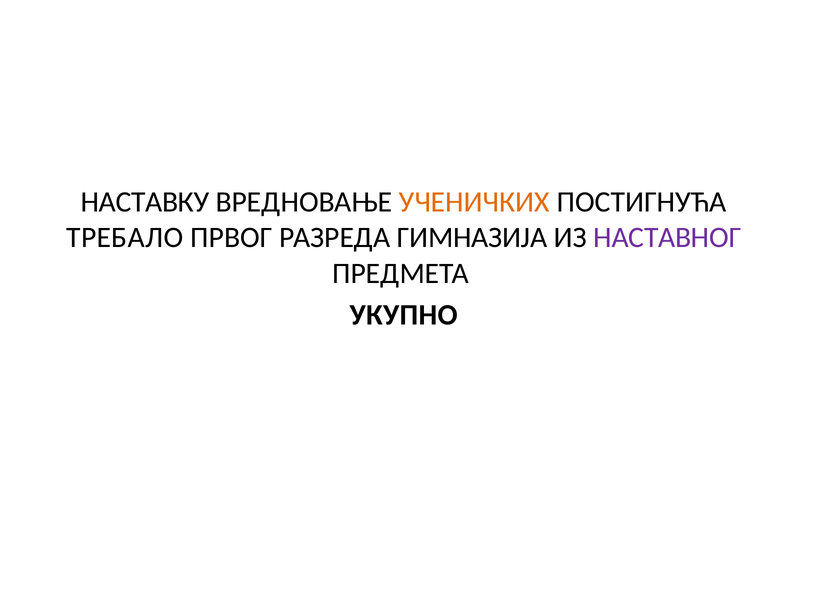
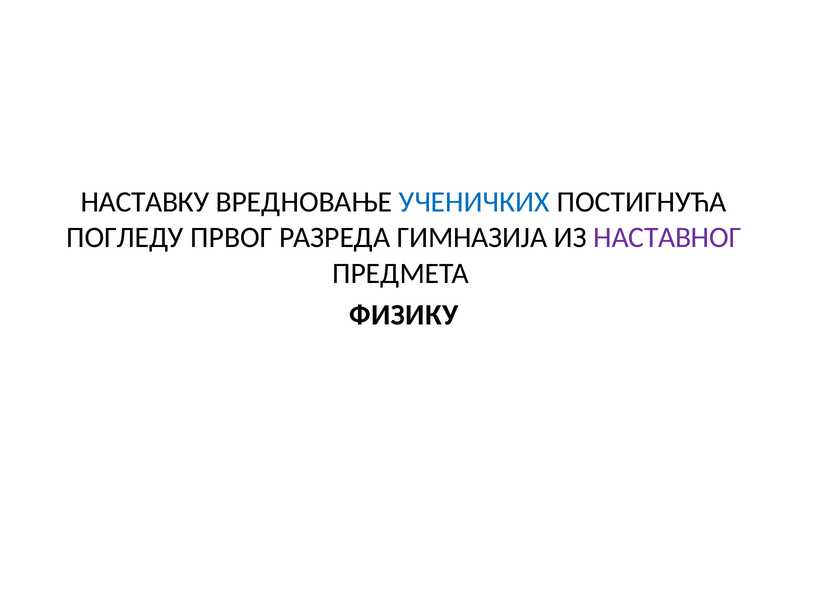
УЧЕНИЧКИХ colour: orange -> blue
ТРЕБАЛО: ТРЕБАЛО -> ПОГЛЕДУ
УКУПНО: УКУПНО -> ФИЗИКУ
